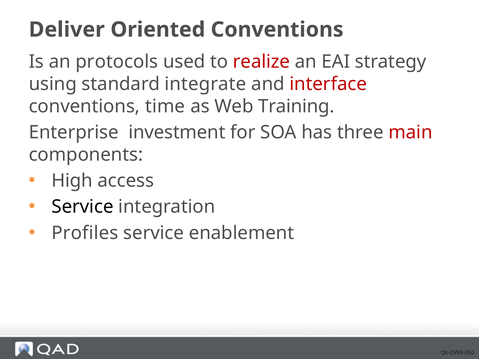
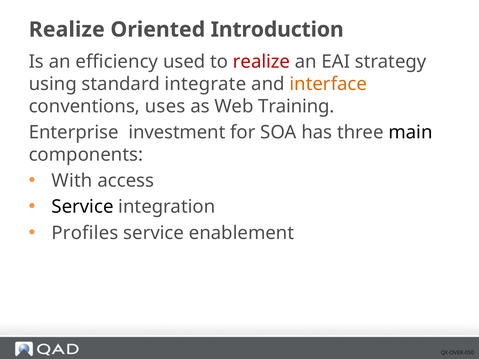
Deliver at (67, 30): Deliver -> Realize
Oriented Conventions: Conventions -> Introduction
protocols: protocols -> efficiency
interface colour: red -> orange
time: time -> uses
main colour: red -> black
High: High -> With
